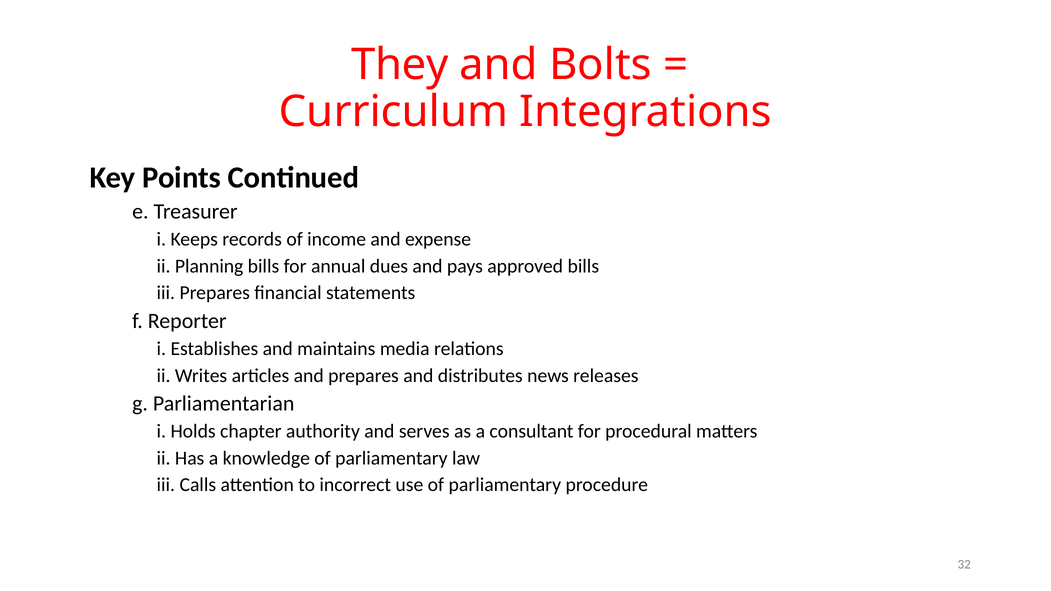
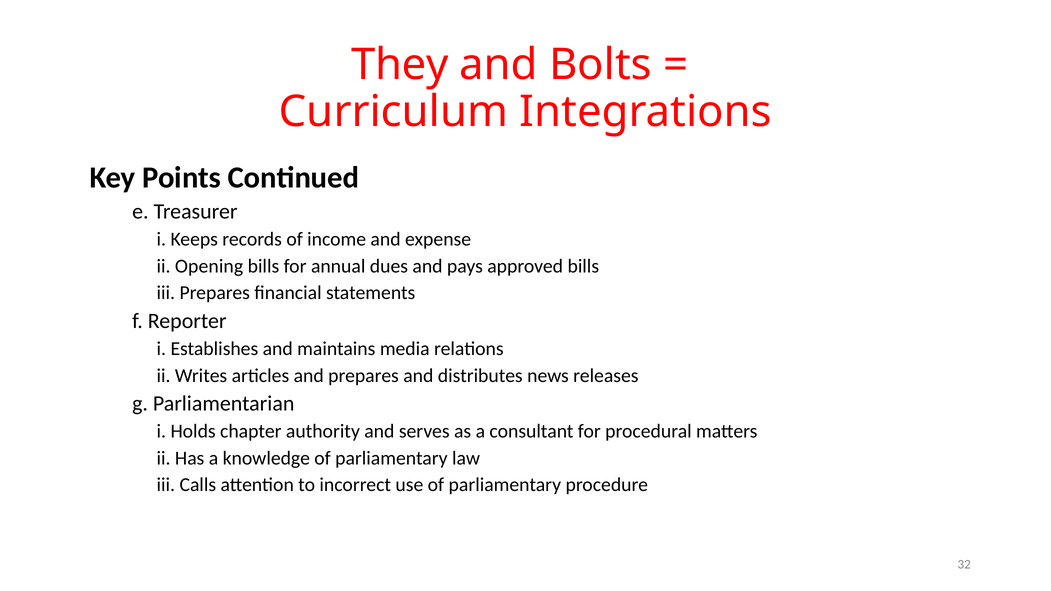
Planning: Planning -> Opening
